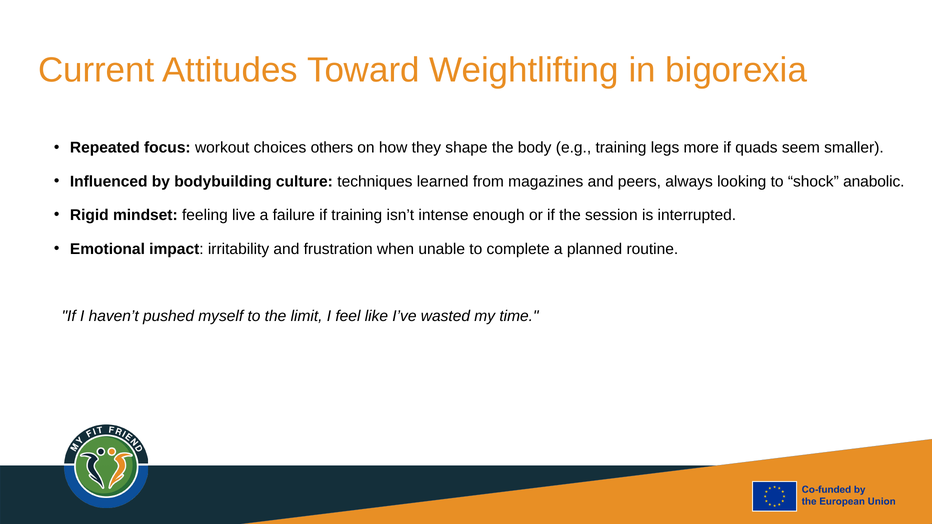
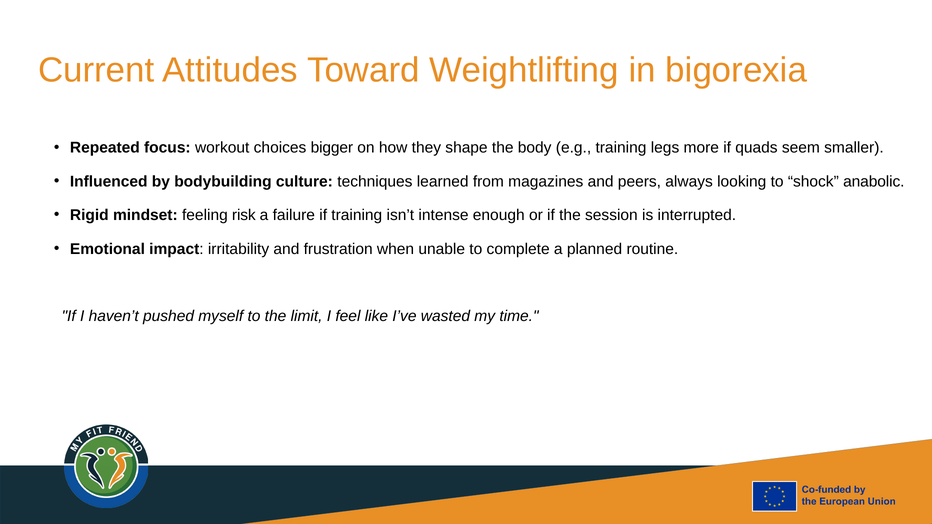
others: others -> bigger
live: live -> risk
